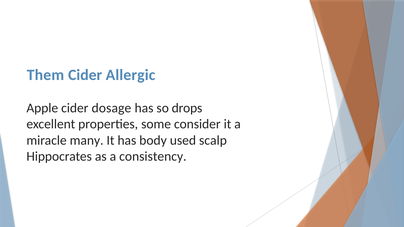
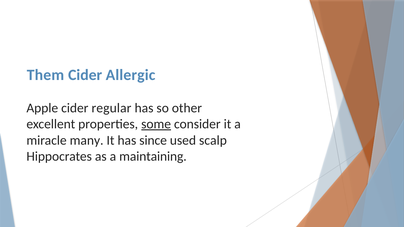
dosage: dosage -> regular
drops: drops -> other
some underline: none -> present
body: body -> since
consistency: consistency -> maintaining
